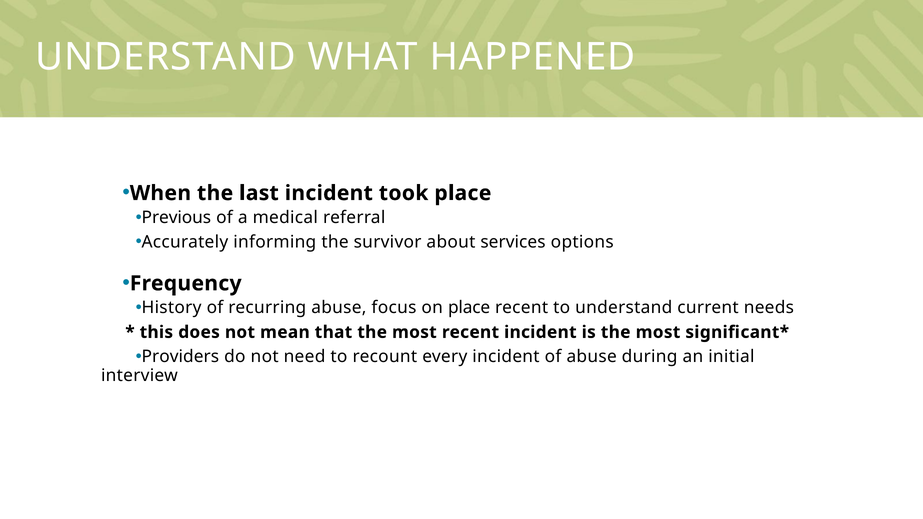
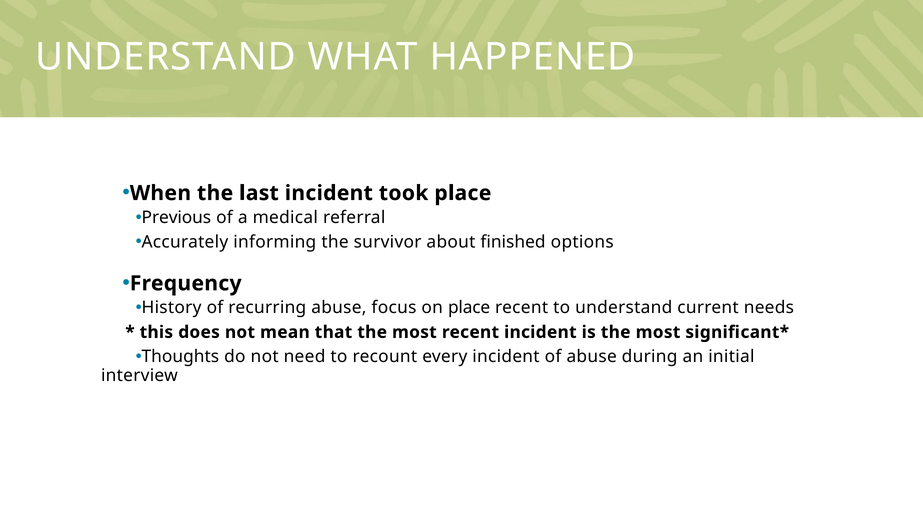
services: services -> finished
Providers: Providers -> Thoughts
